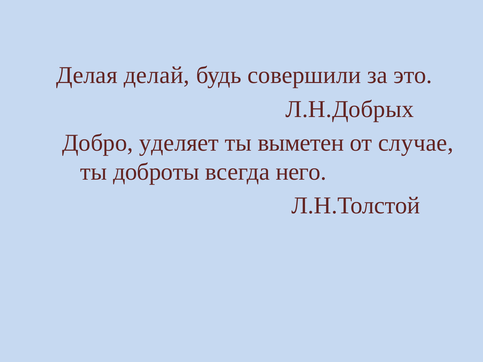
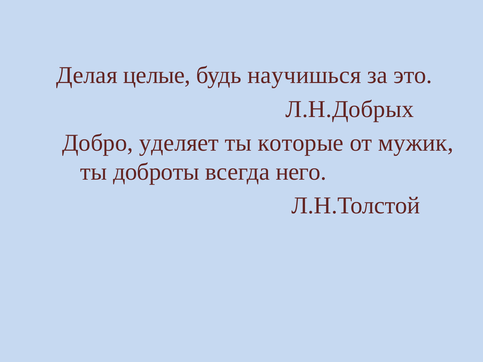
делай: делай -> целые
совершили: совершили -> научишься
выметен: выметен -> которые
случае: случае -> мужик
